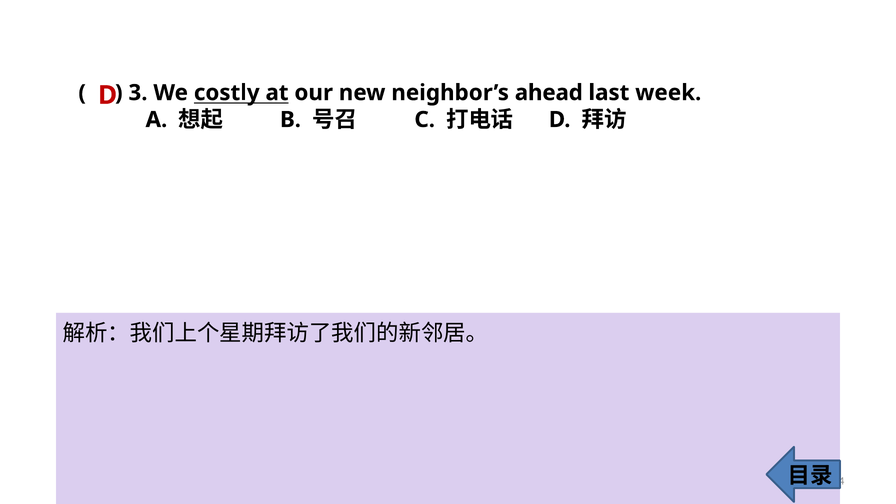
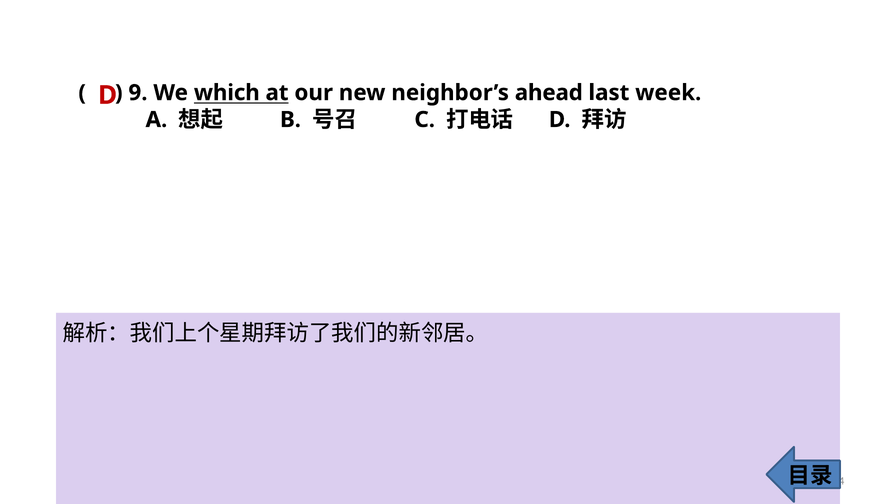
3: 3 -> 9
costly: costly -> which
